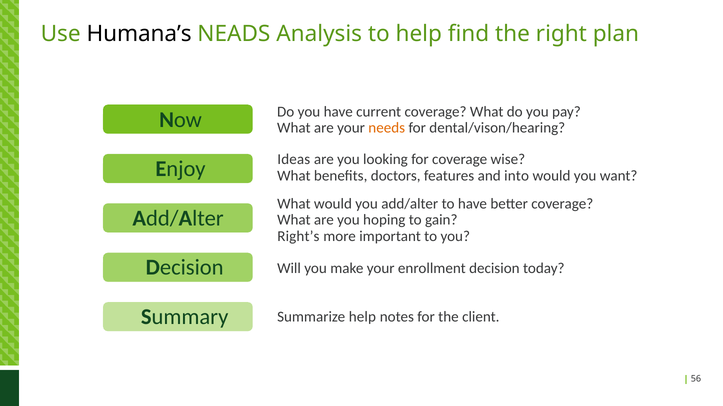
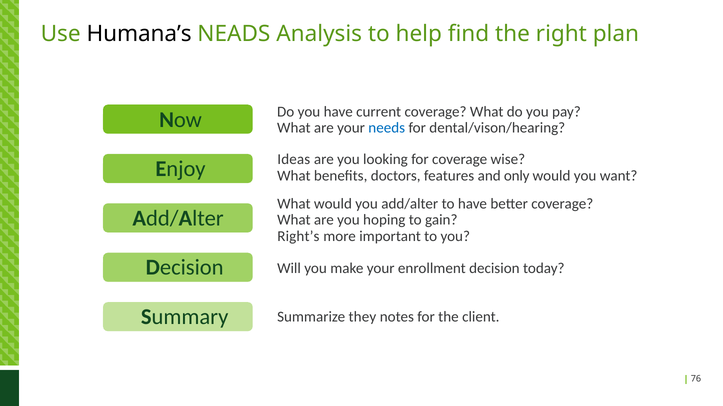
needs colour: orange -> blue
into: into -> only
Summarize help: help -> they
56: 56 -> 76
